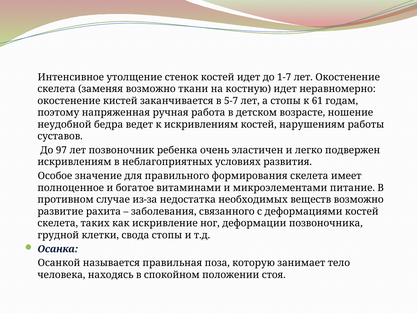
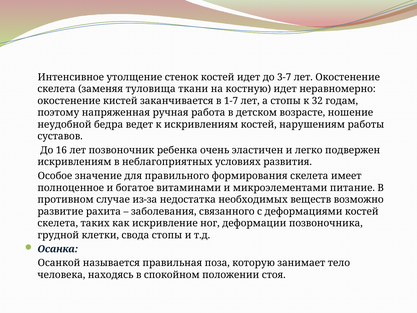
1-7: 1-7 -> 3-7
заменяя возможно: возможно -> туловища
5-7: 5-7 -> 1-7
61: 61 -> 32
97: 97 -> 16
